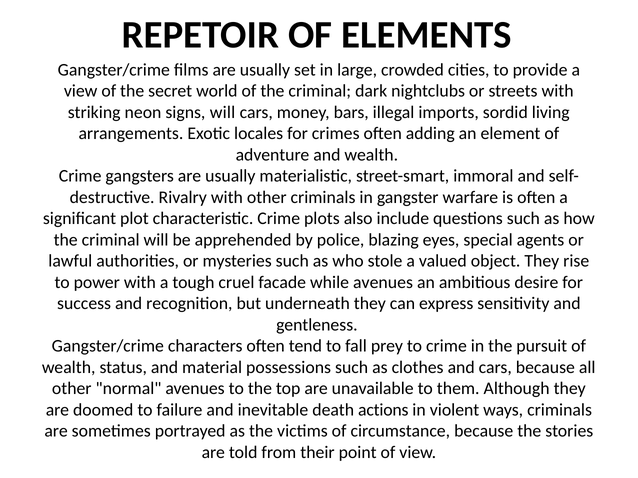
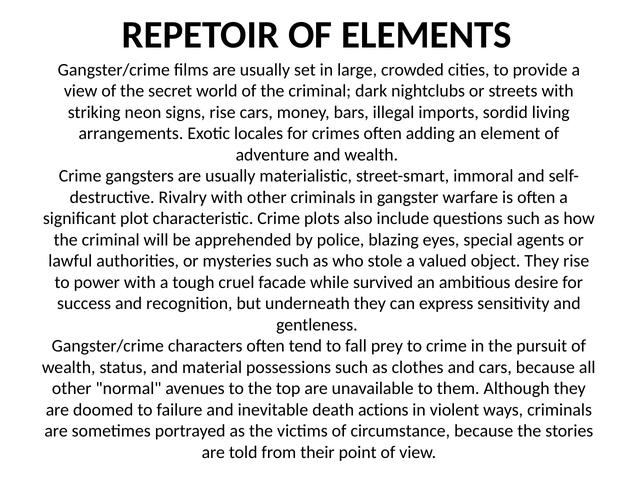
signs will: will -> rise
while avenues: avenues -> survived
